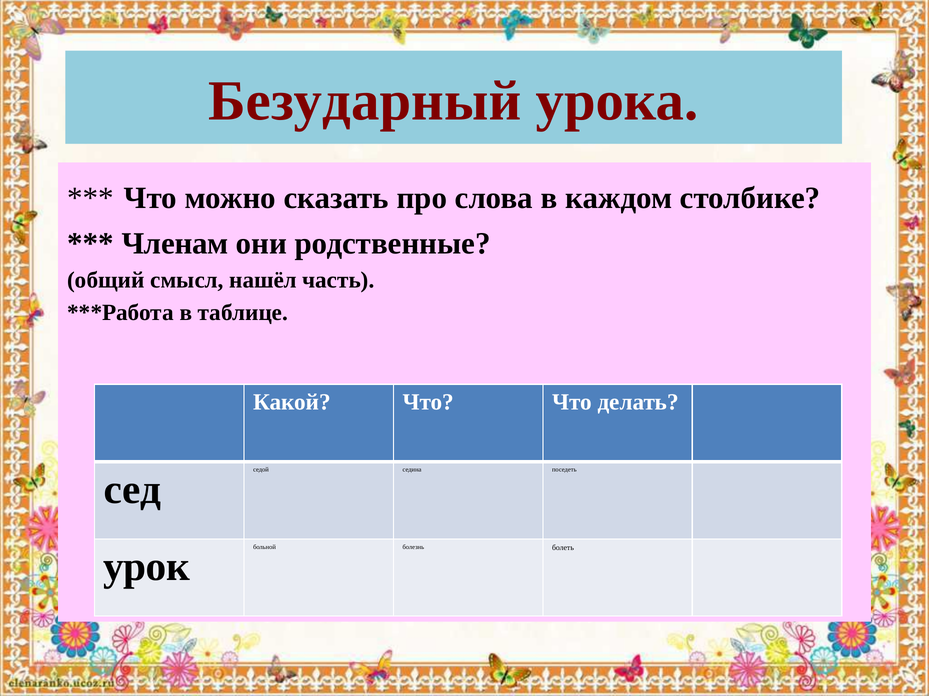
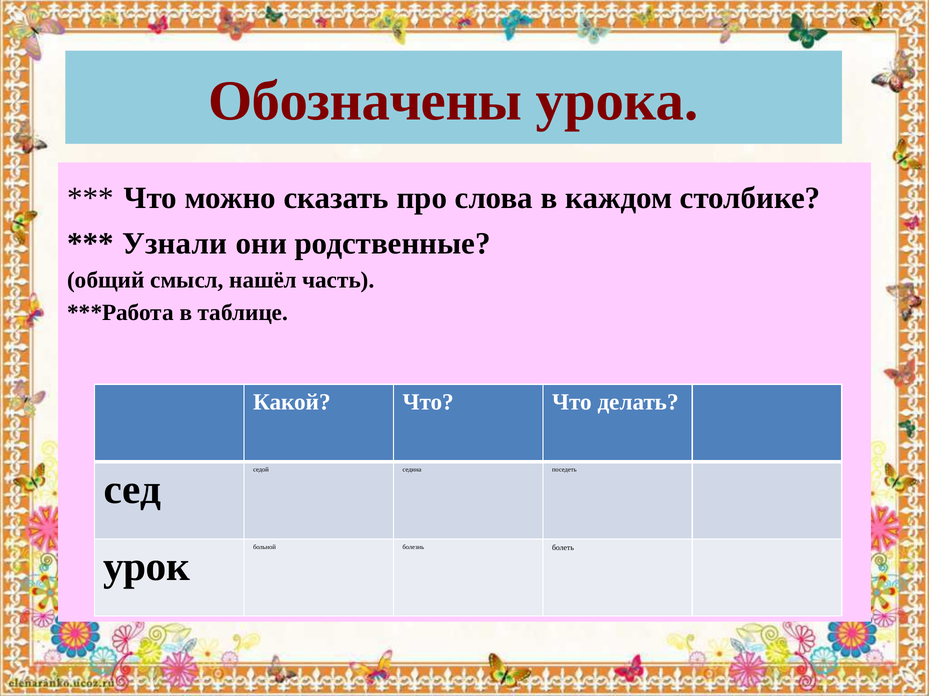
Безударный: Безударный -> Обозначены
Членам: Членам -> Узнали
